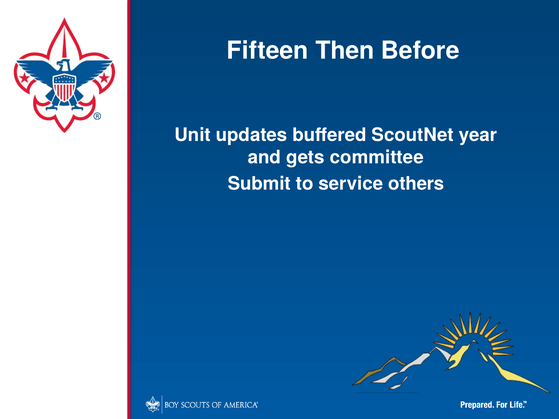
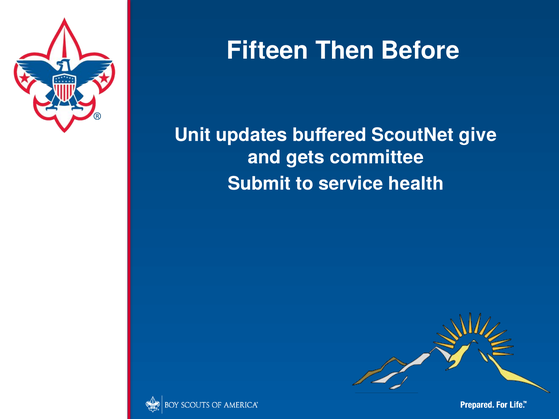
year: year -> give
others: others -> health
